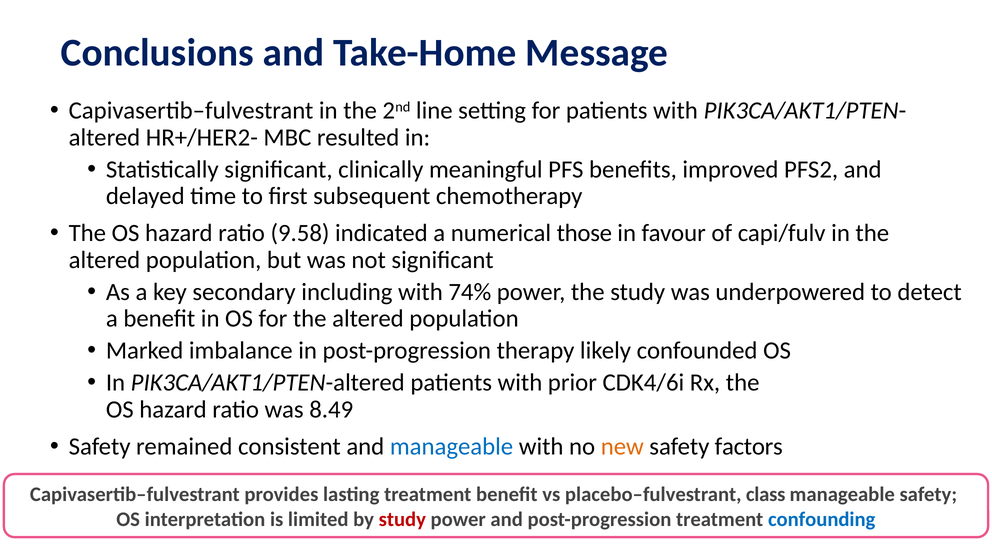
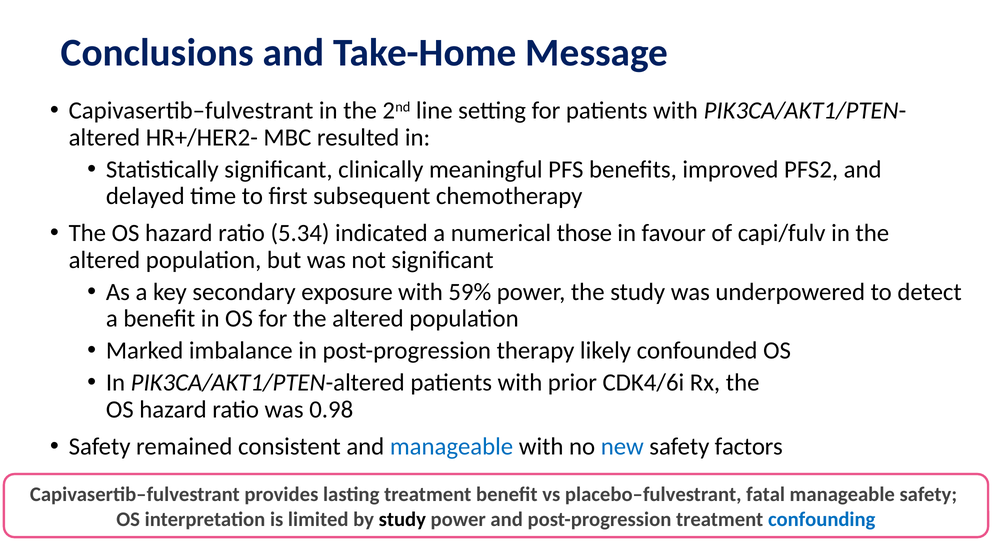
9.58: 9.58 -> 5.34
including: including -> exposure
74%: 74% -> 59%
8.49: 8.49 -> 0.98
new colour: orange -> blue
class: class -> fatal
study at (402, 519) colour: red -> black
